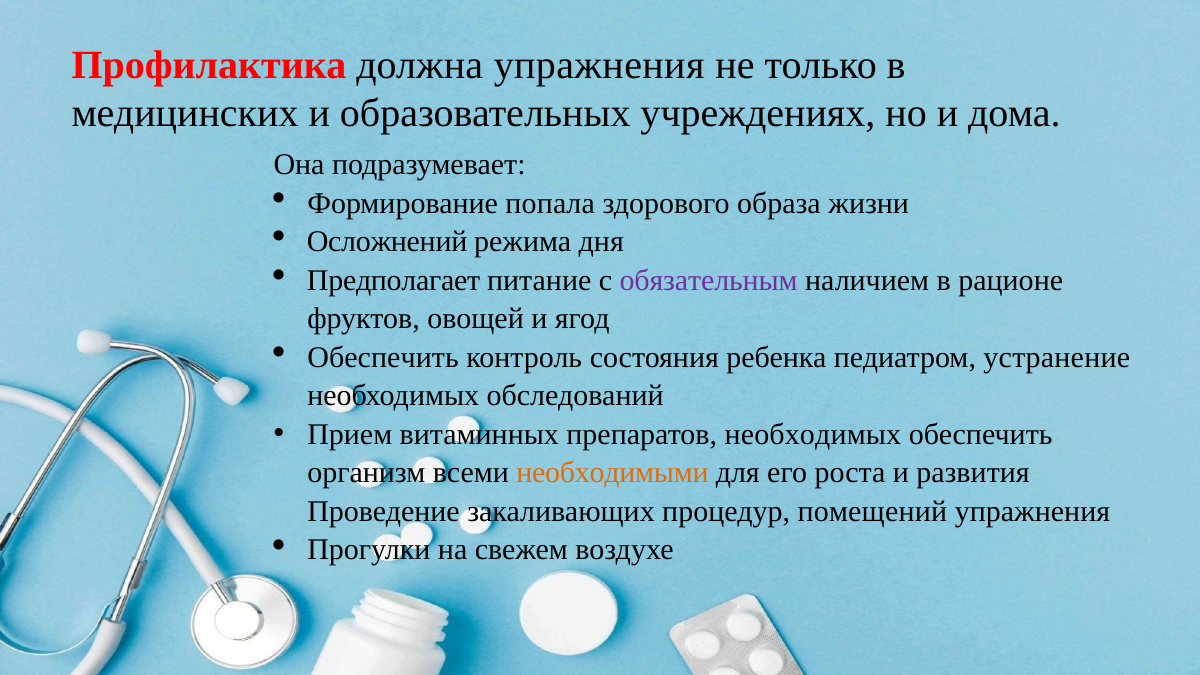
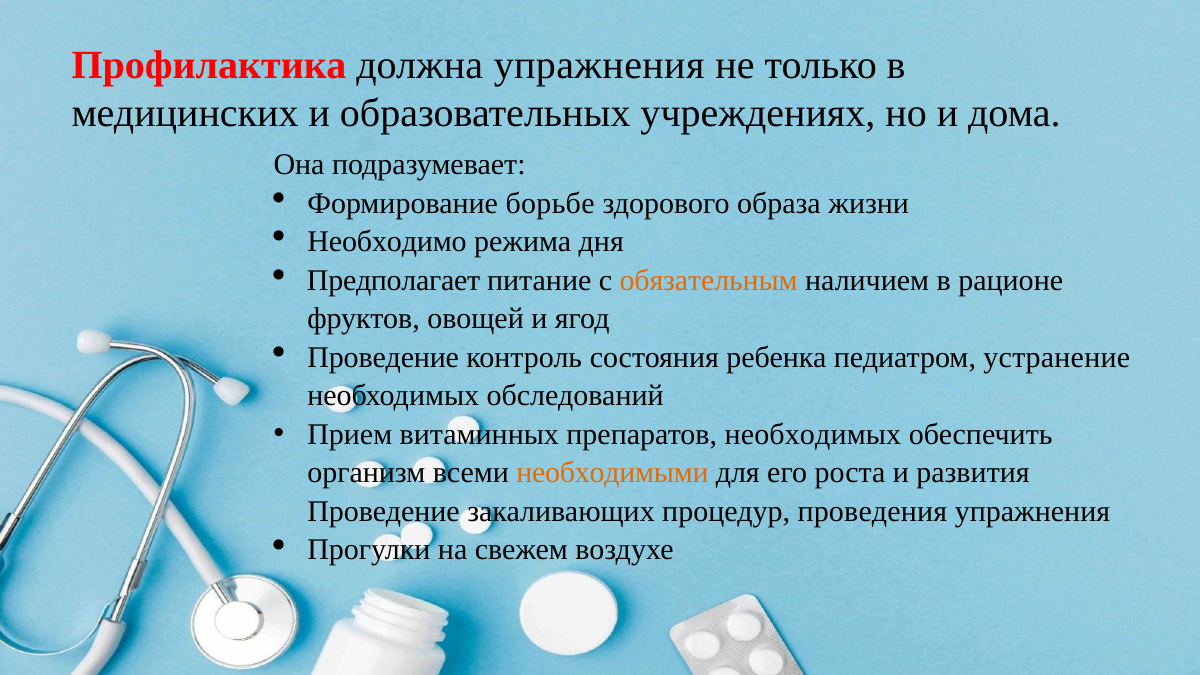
попала: попала -> борьбе
Осложнений: Осложнений -> Необходимо
обязательным colour: purple -> orange
Обеспечить at (383, 357): Обеспечить -> Проведение
помещений: помещений -> проведения
